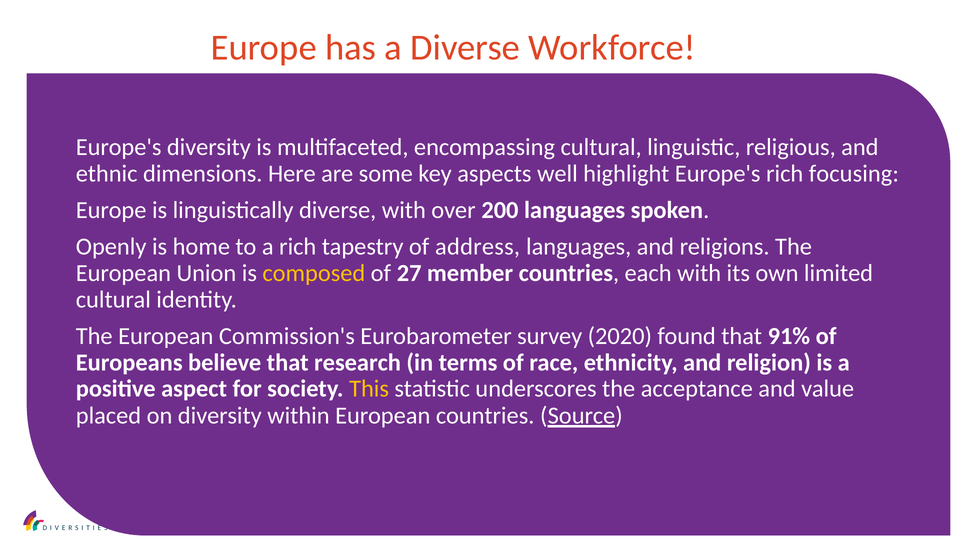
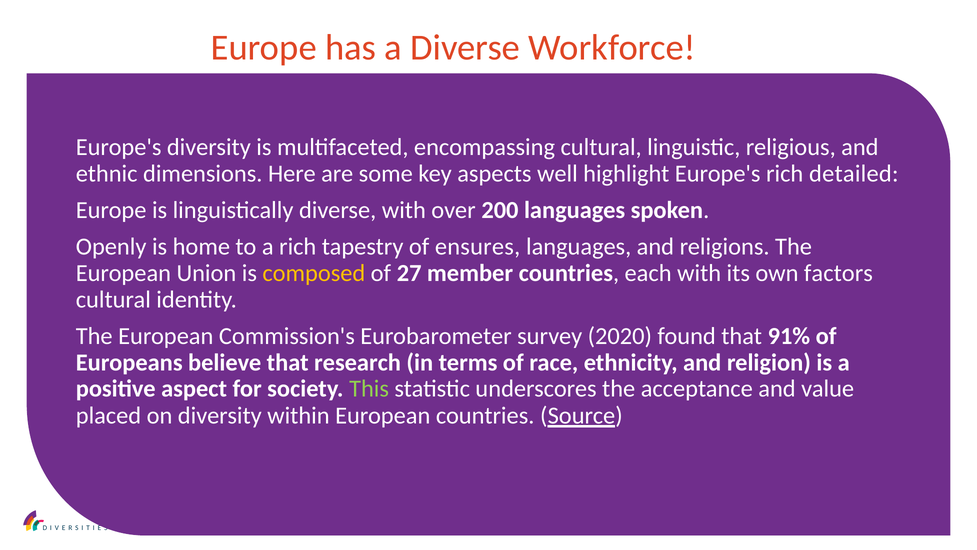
focusing: focusing -> detailed
address: address -> ensures
limited: limited -> factors
This colour: yellow -> light green
